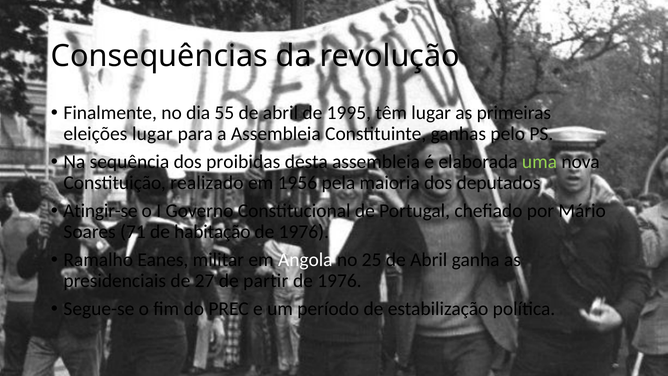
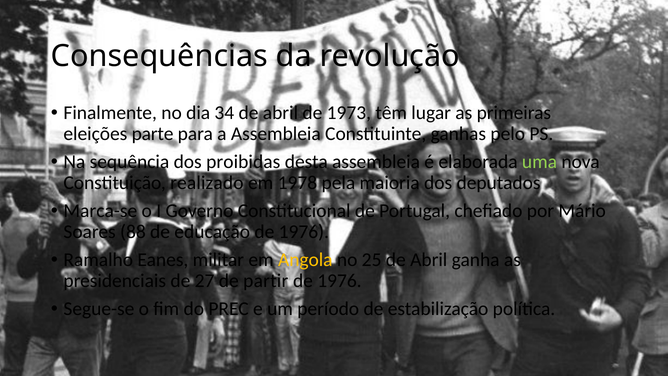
55: 55 -> 34
1995: 1995 -> 1973
eleições lugar: lugar -> parte
1956: 1956 -> 1978
Atingir-se: Atingir-se -> Marca-se
71: 71 -> 88
habitação: habitação -> educação
Angola colour: white -> yellow
